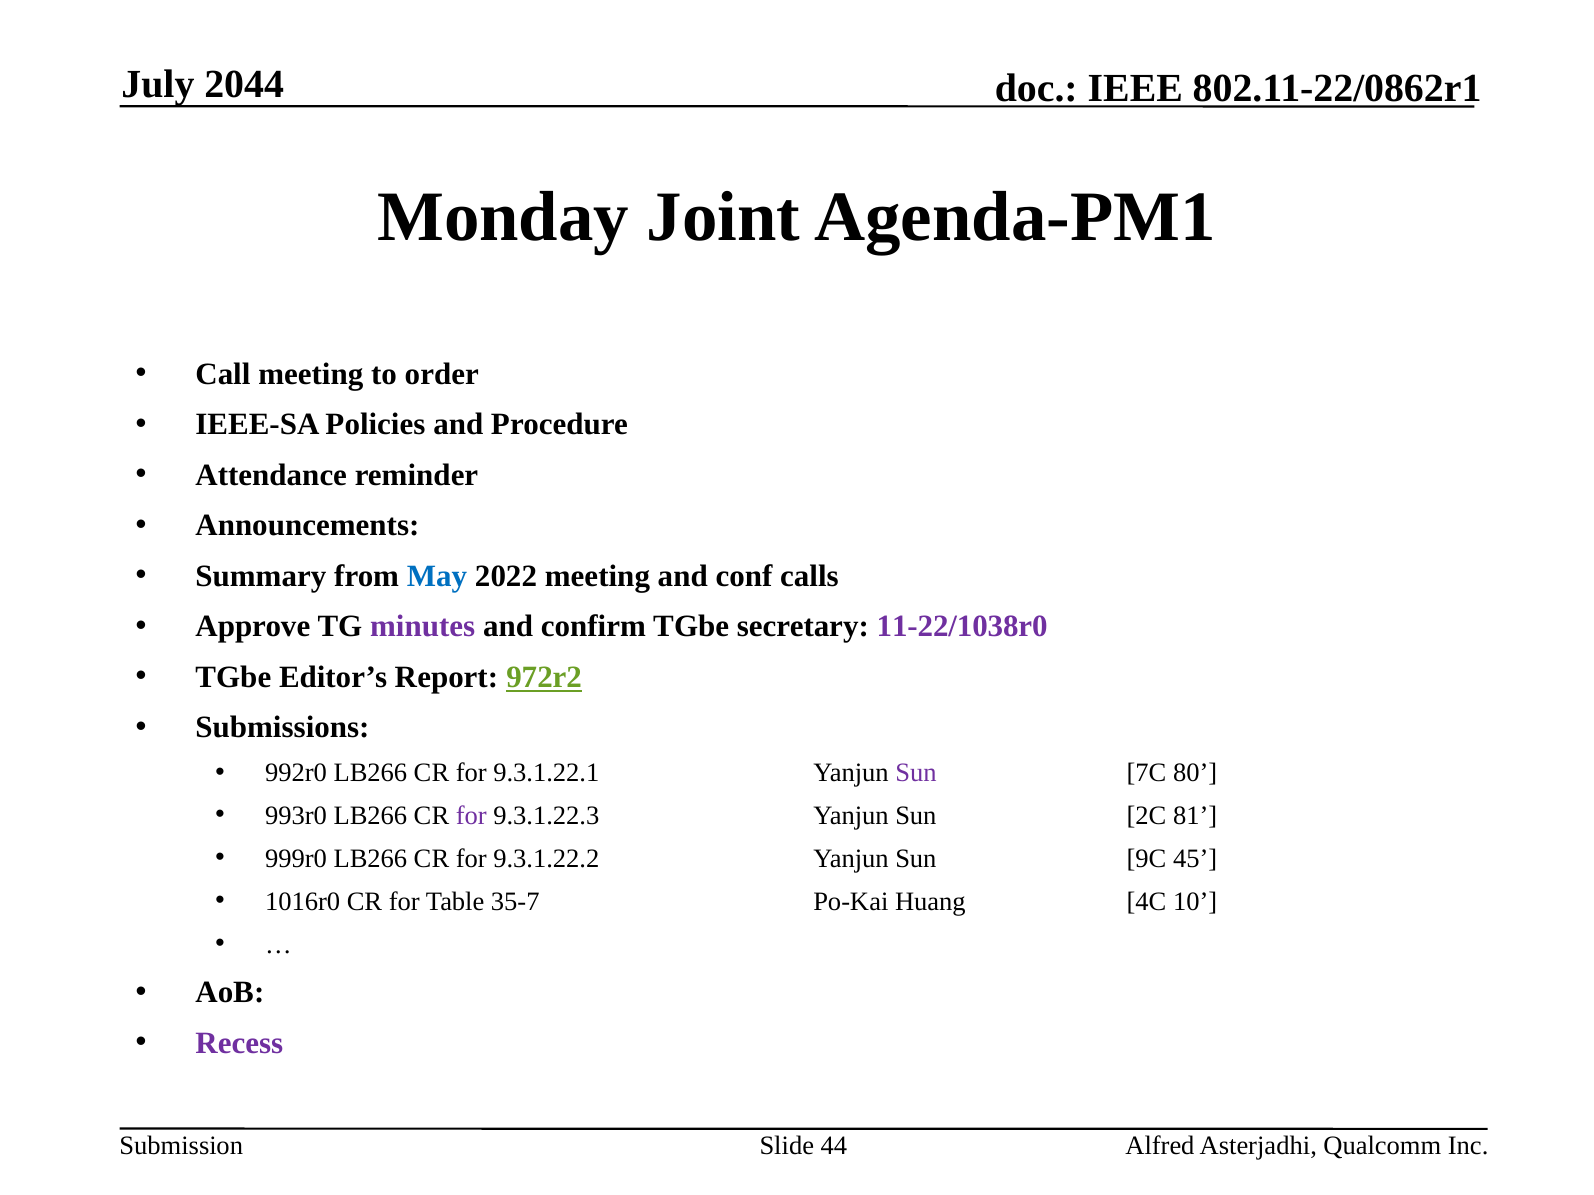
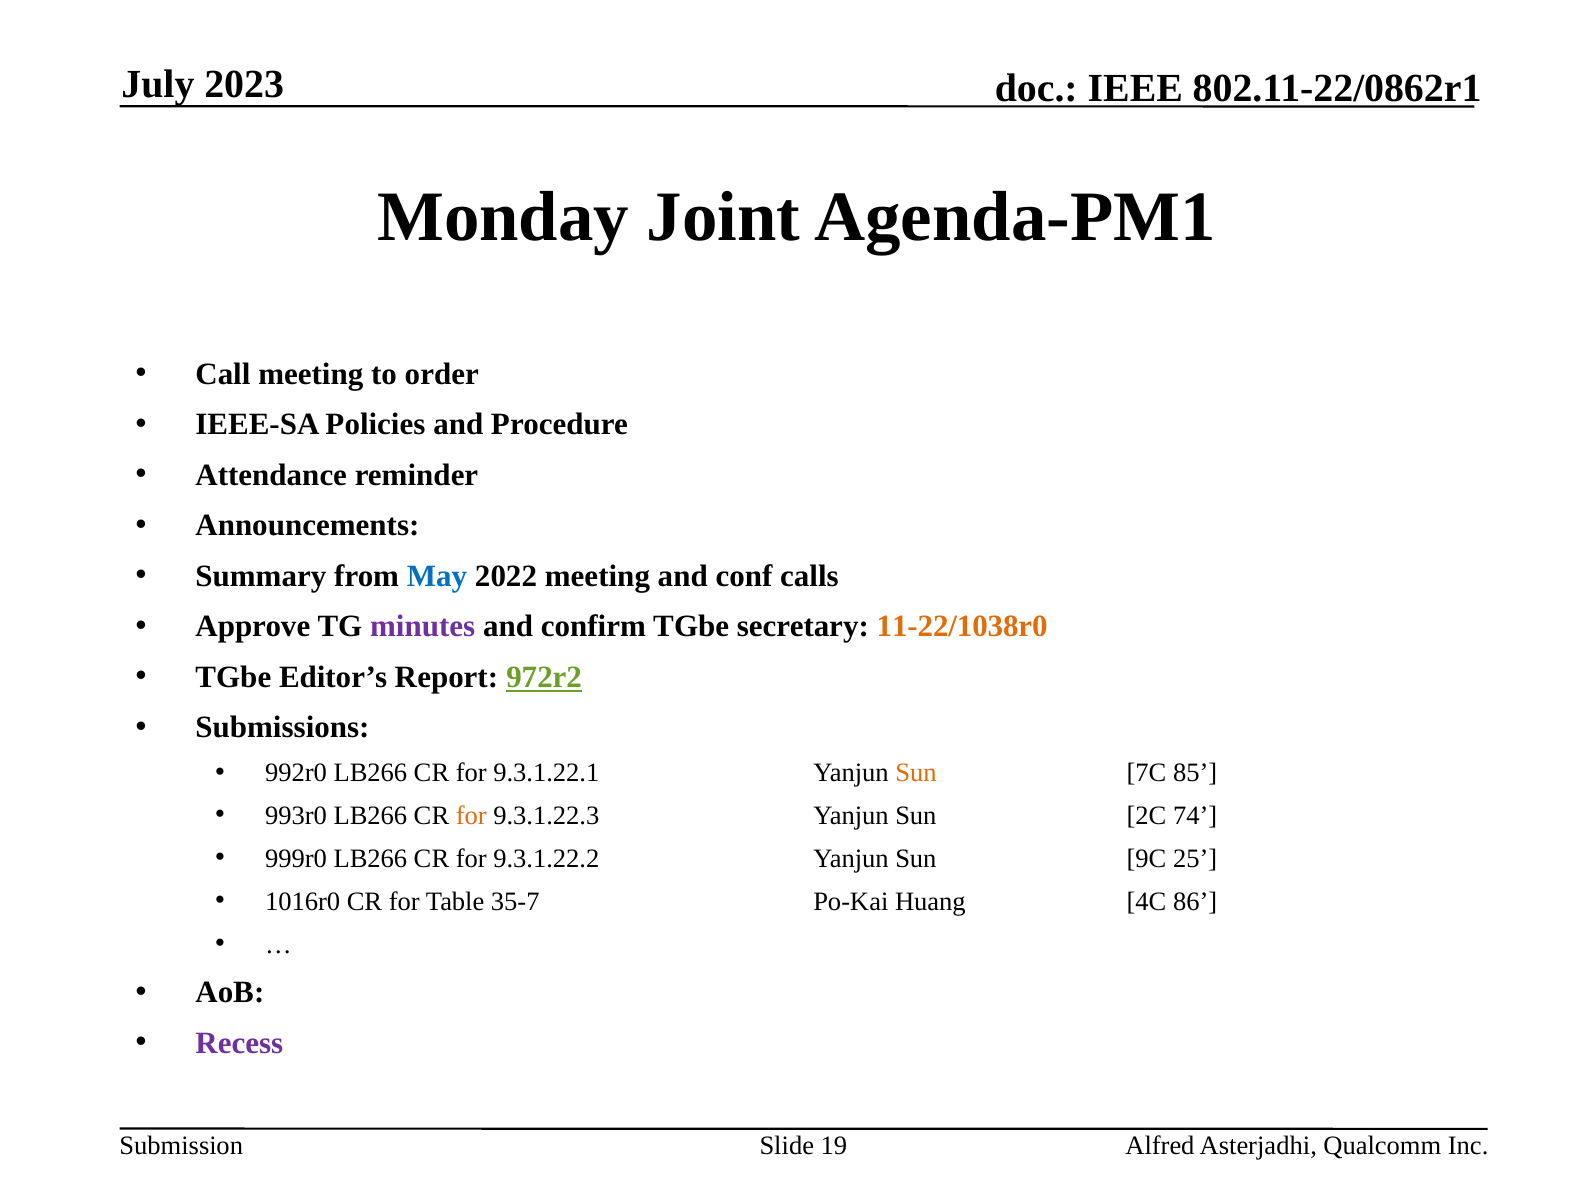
2044: 2044 -> 2023
11-22/1038r0 colour: purple -> orange
Sun at (916, 773) colour: purple -> orange
80: 80 -> 85
for at (471, 816) colour: purple -> orange
81: 81 -> 74
45: 45 -> 25
10: 10 -> 86
44: 44 -> 19
